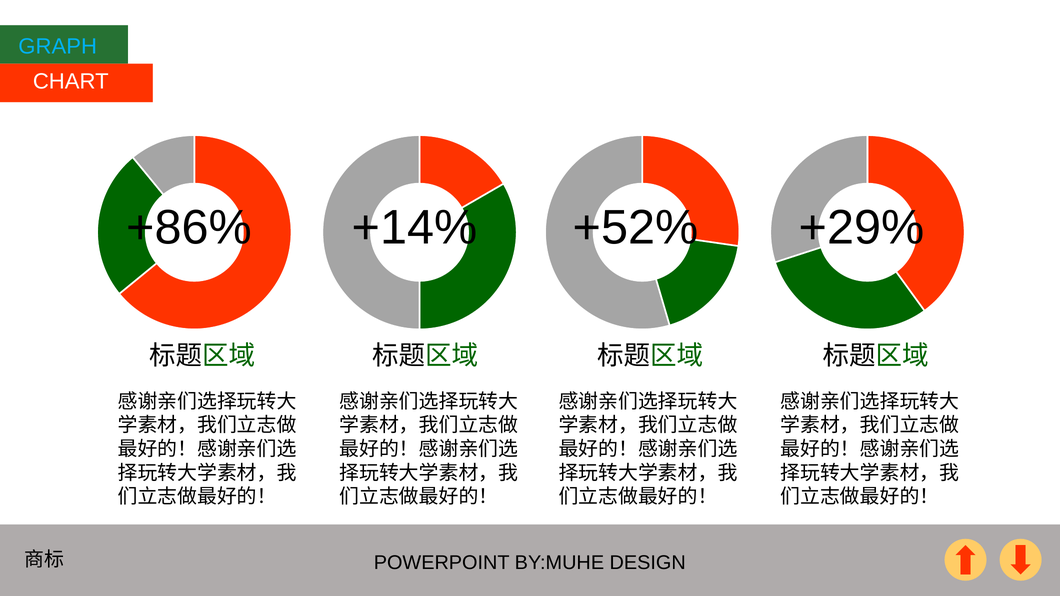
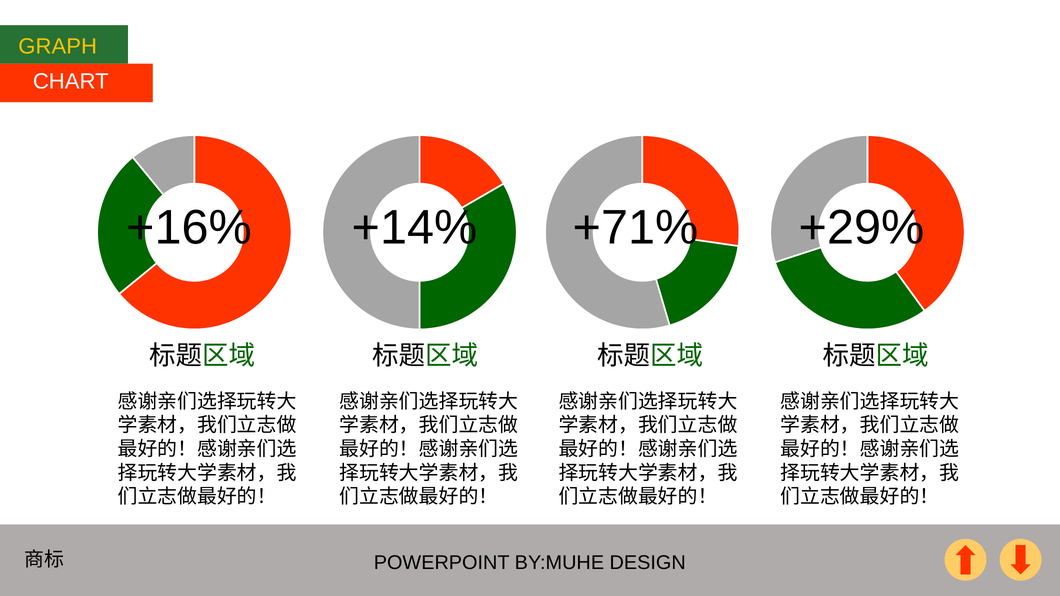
GRAPH colour: light blue -> yellow
+86%: +86% -> +16%
+52%: +52% -> +71%
